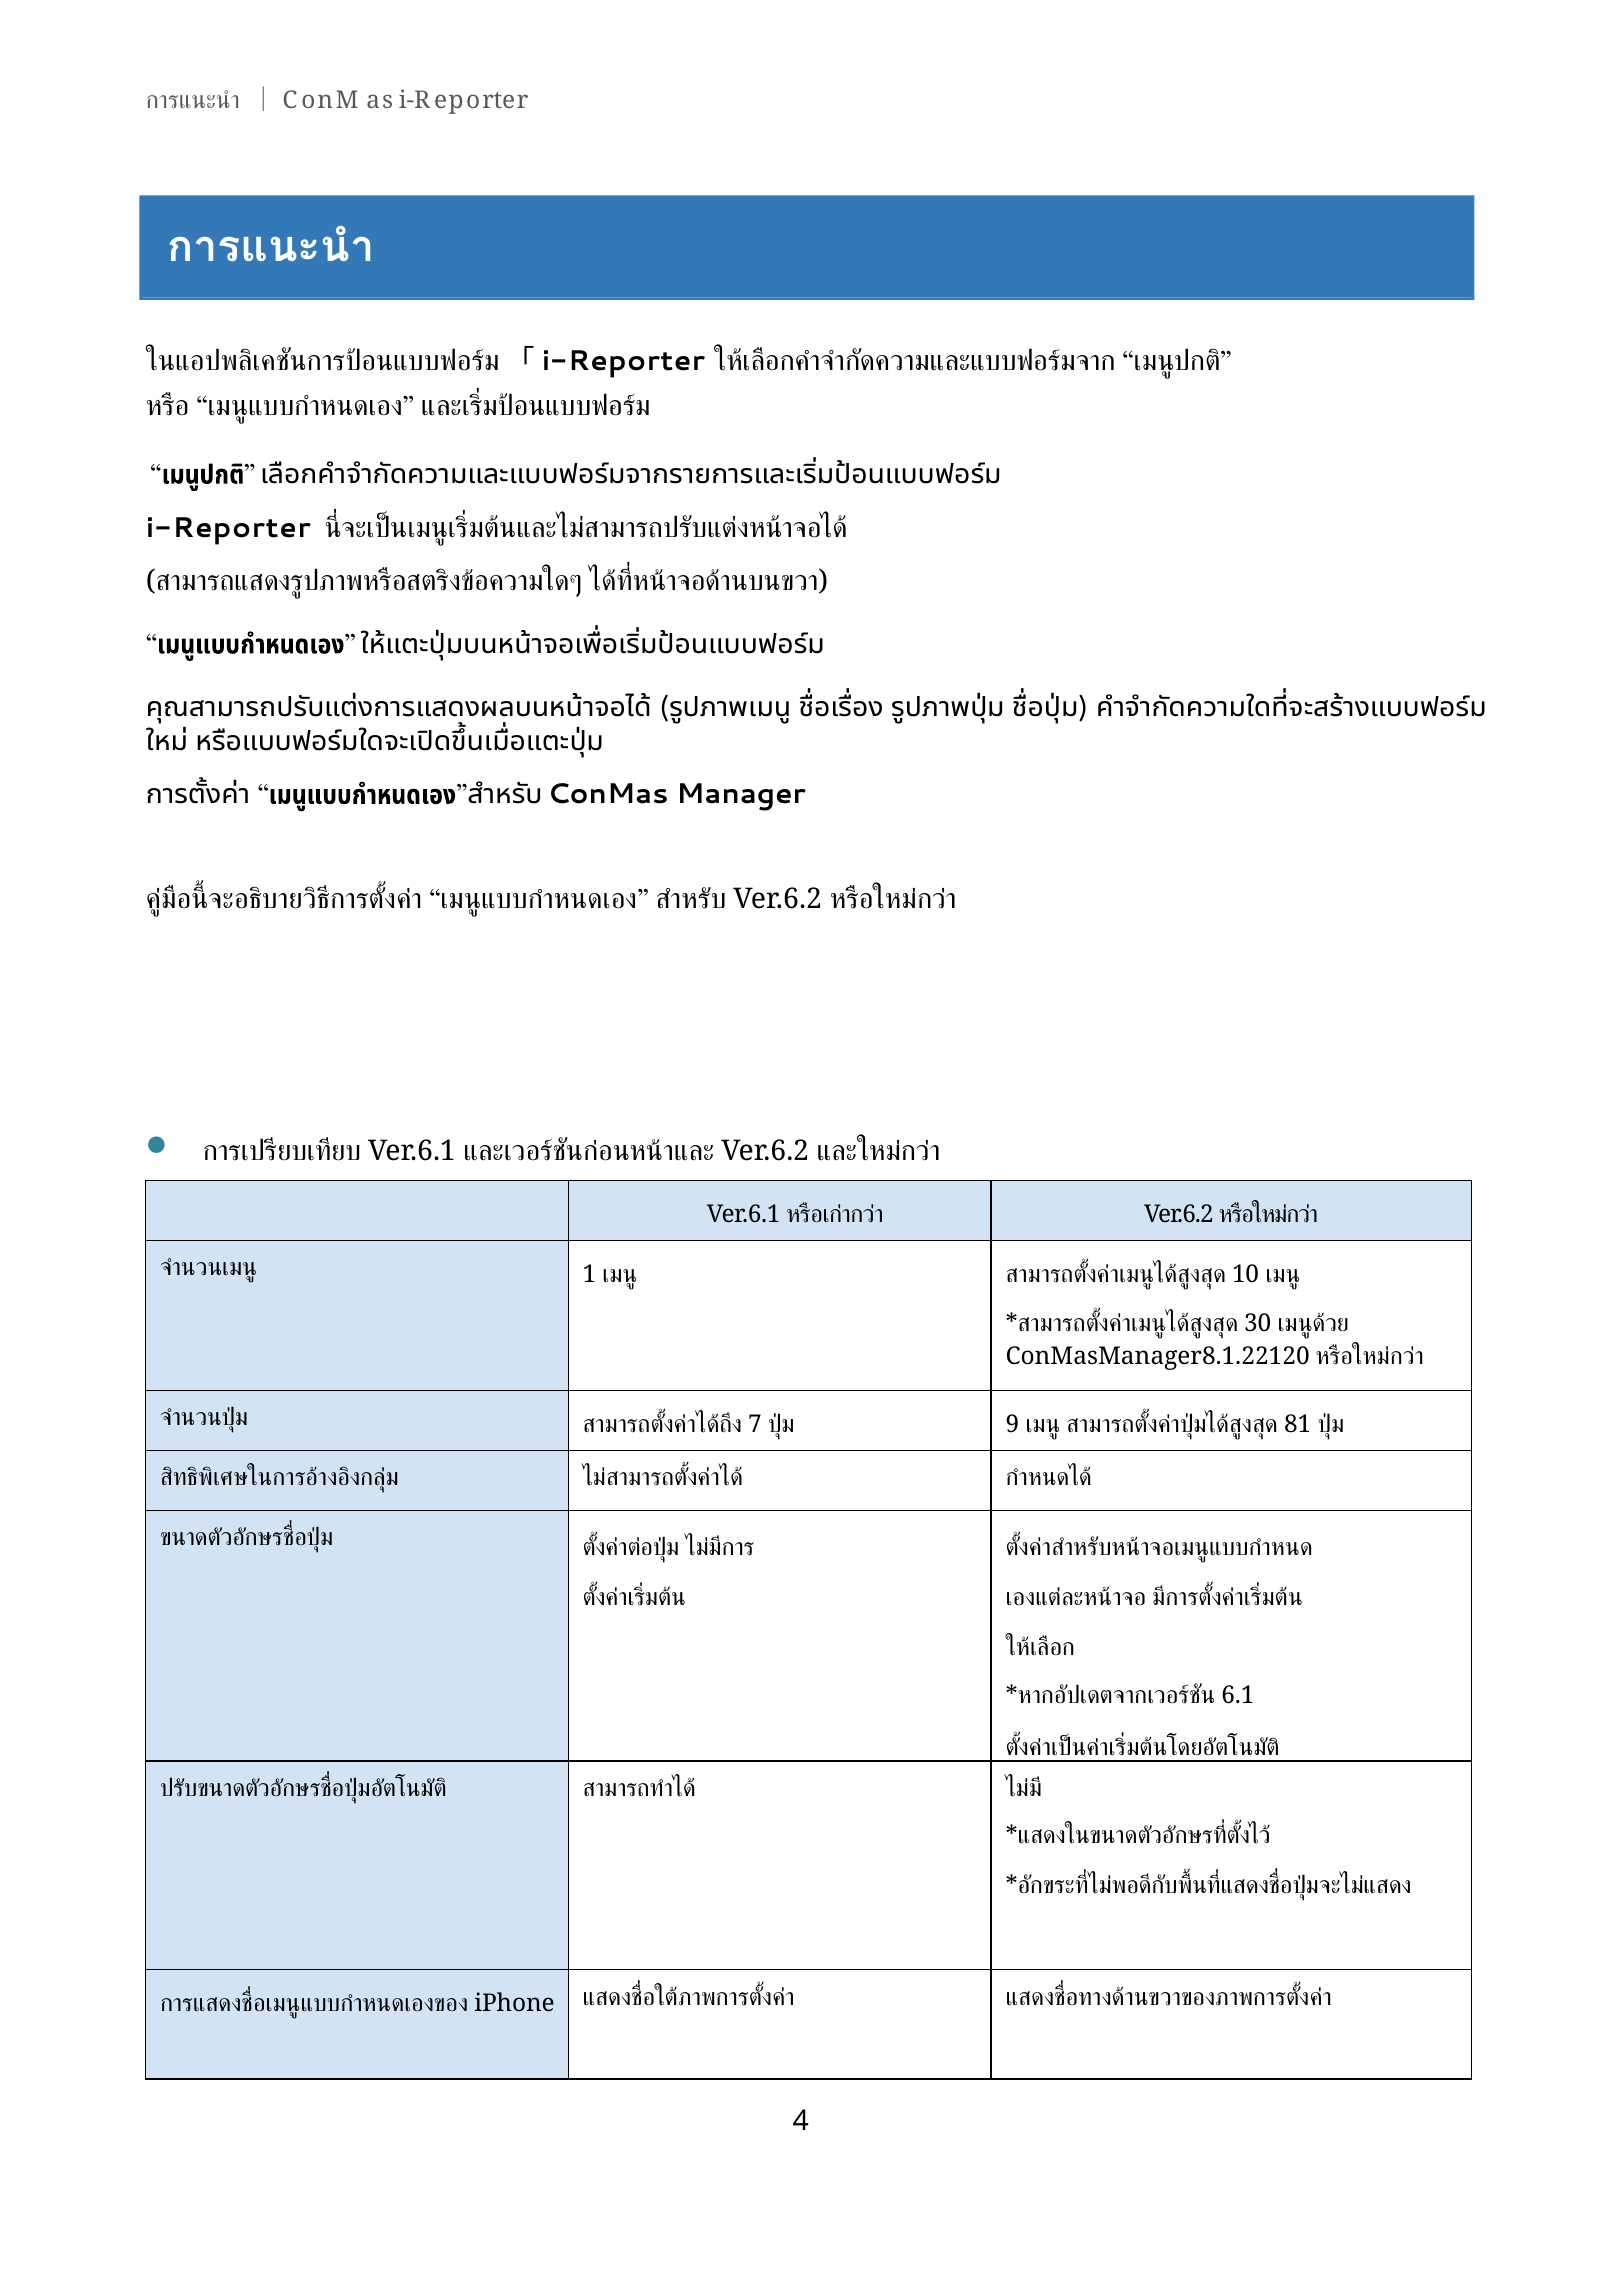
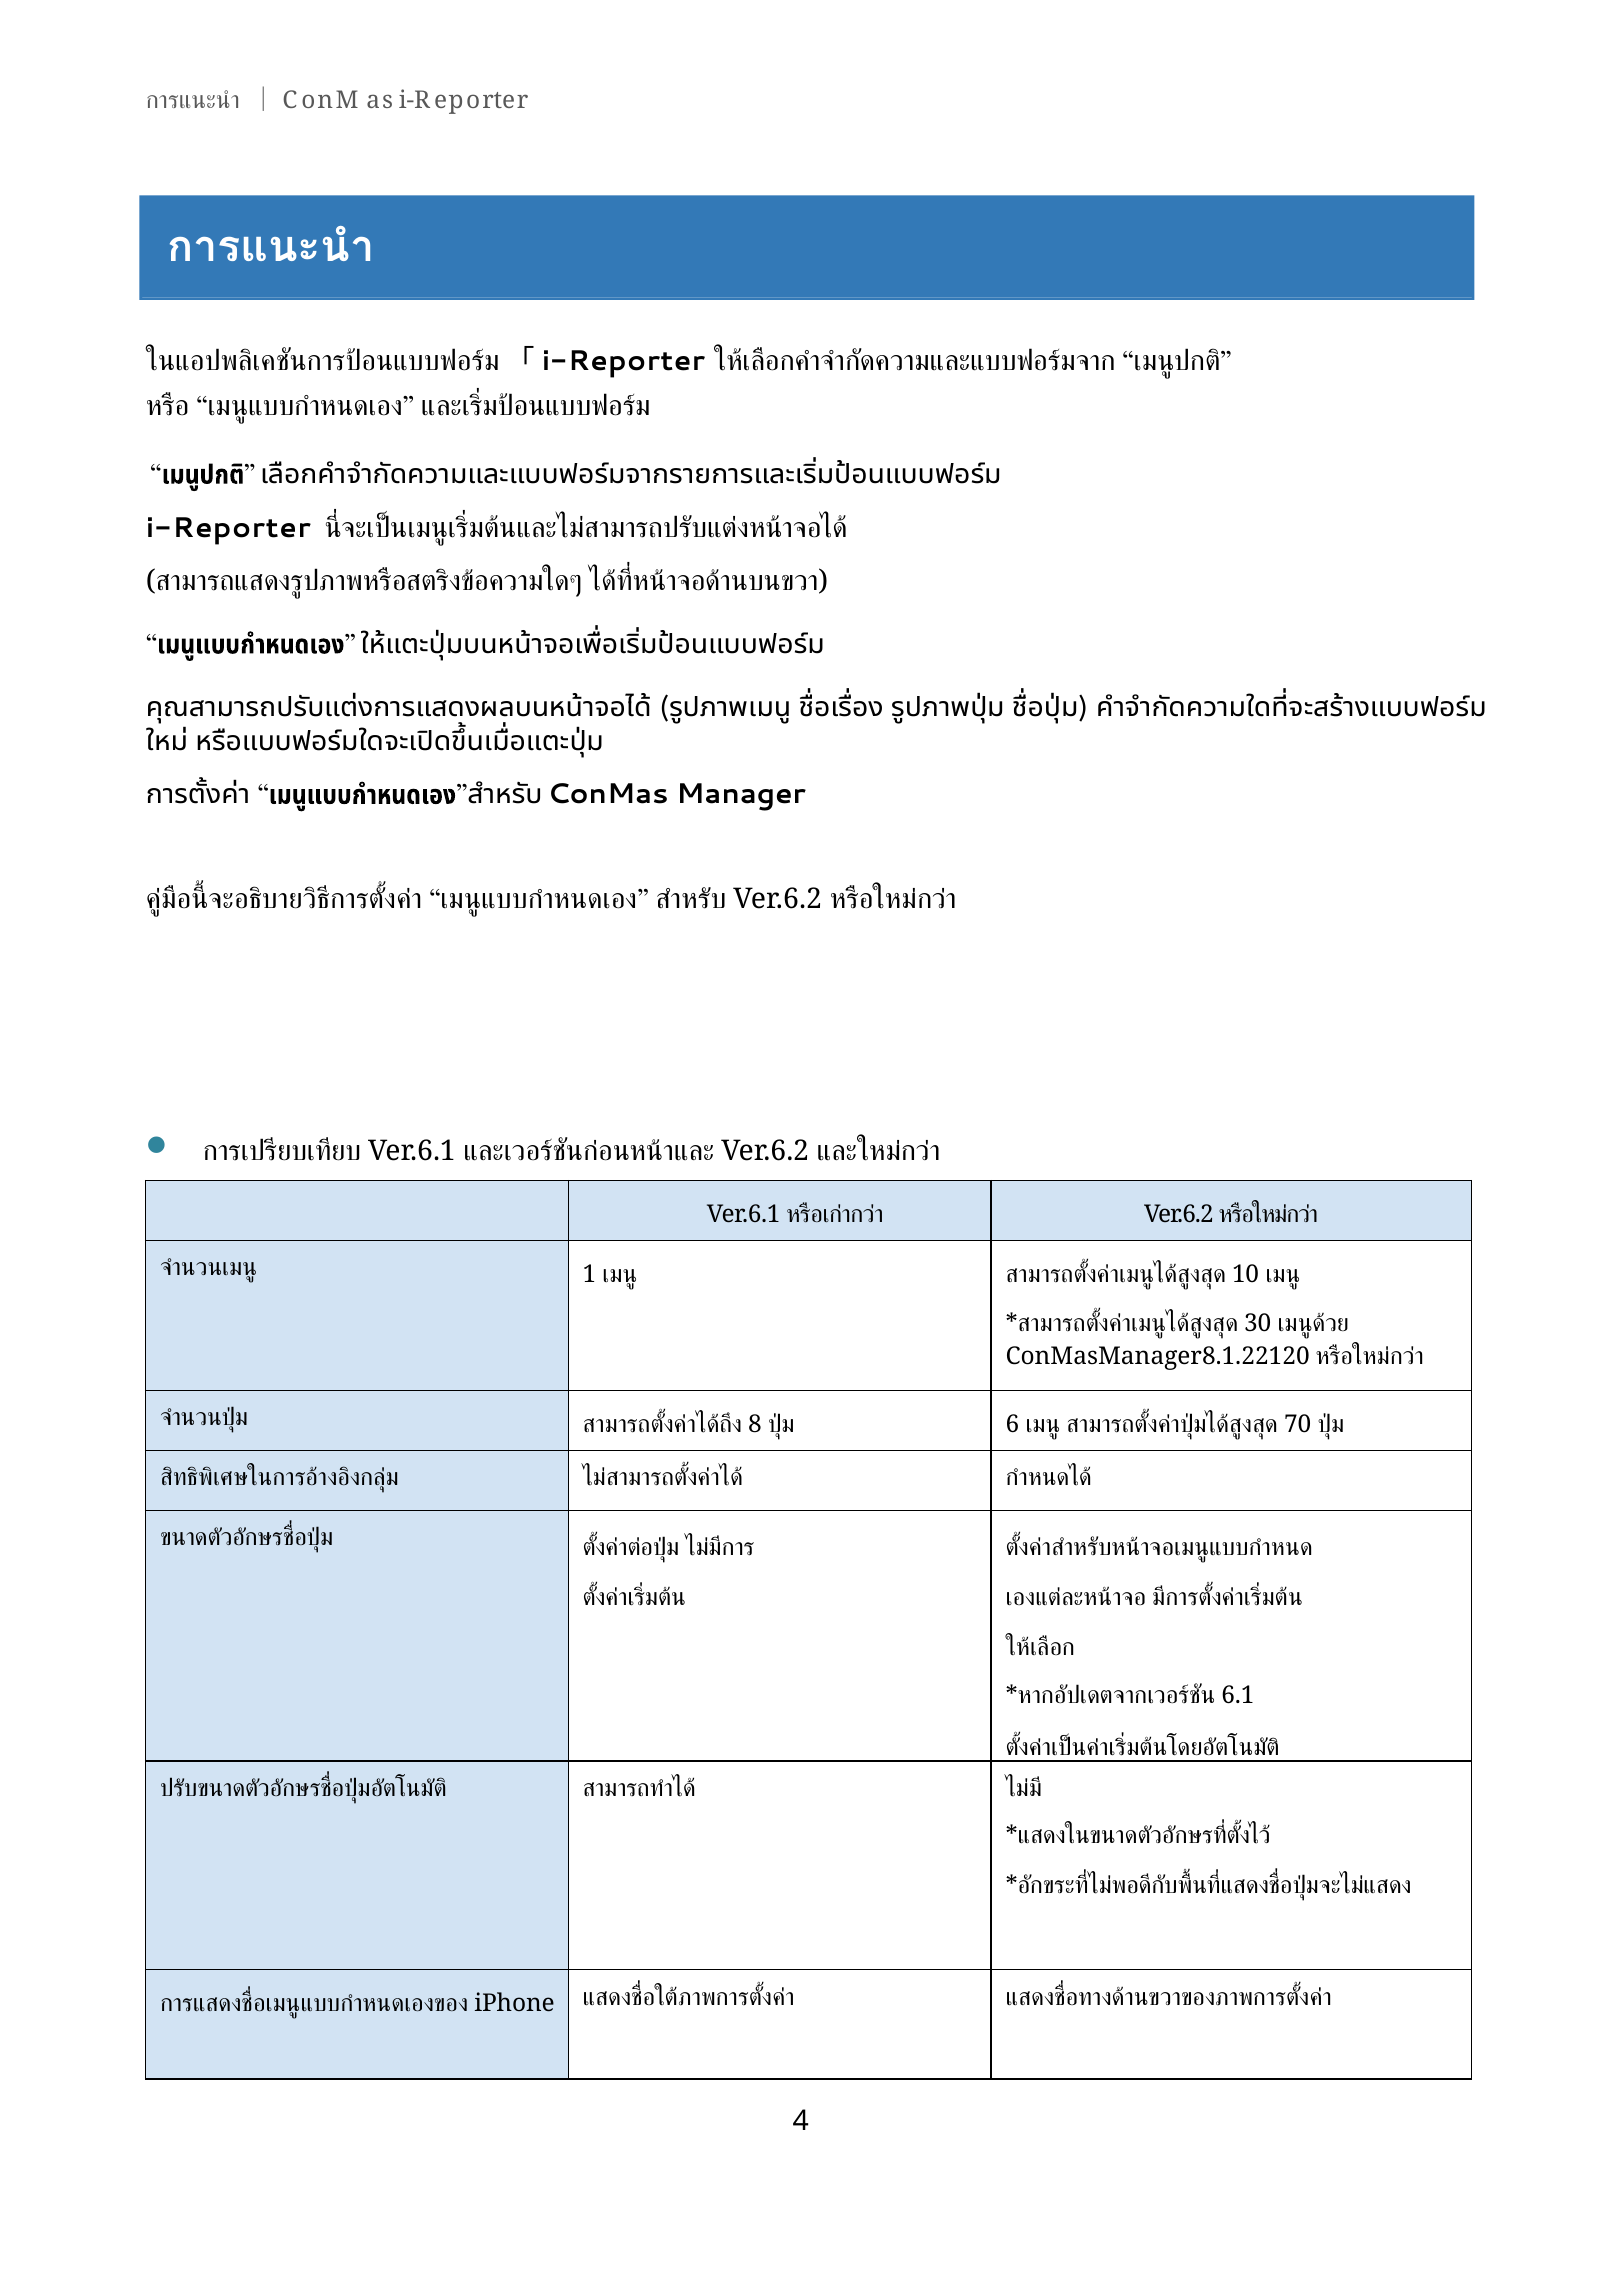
7: 7 -> 8
9: 9 -> 6
81: 81 -> 70
